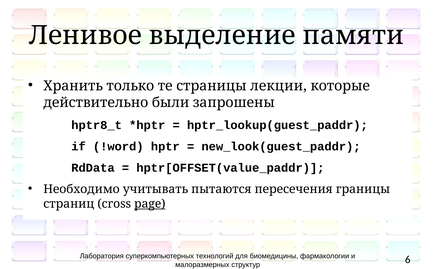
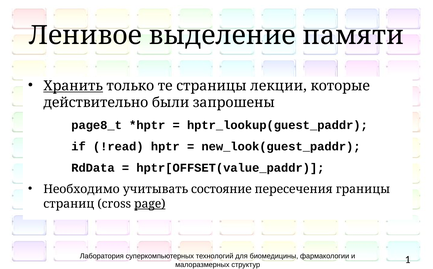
Хранить underline: none -> present
hptr8_t: hptr8_t -> page8_t
!word: !word -> !read
пытаются: пытаются -> состояние
6: 6 -> 1
